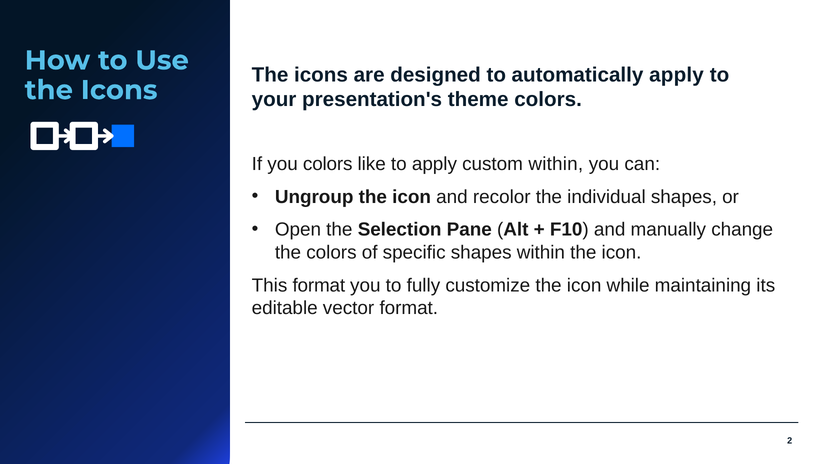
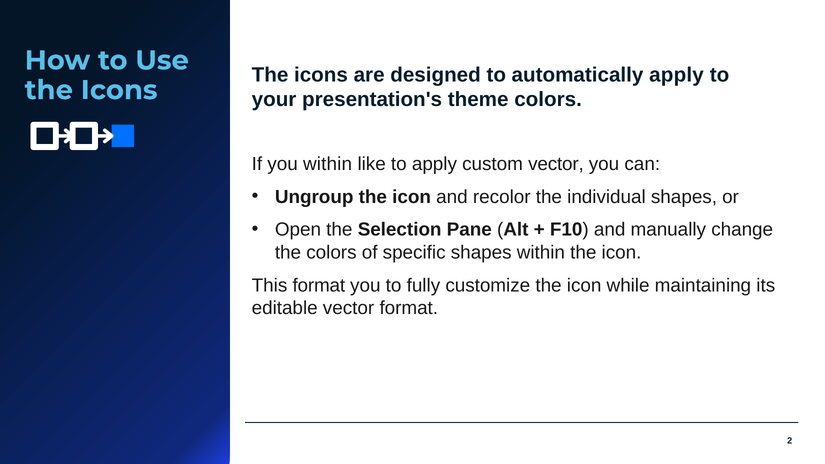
you colors: colors -> within
custom within: within -> vector
